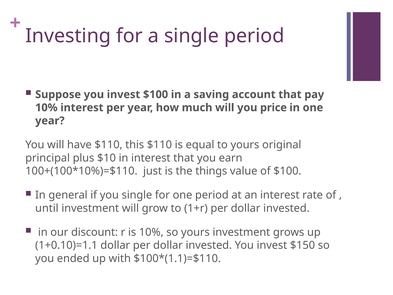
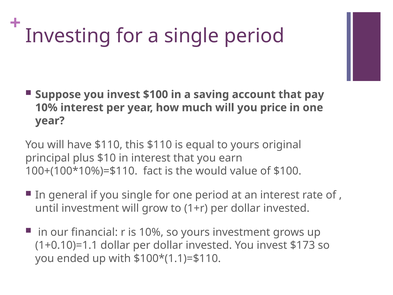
just: just -> fact
things: things -> would
discount: discount -> financial
$150: $150 -> $173
